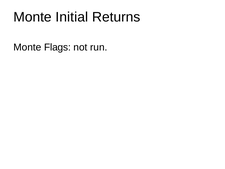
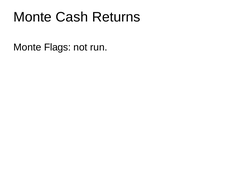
Initial: Initial -> Cash
